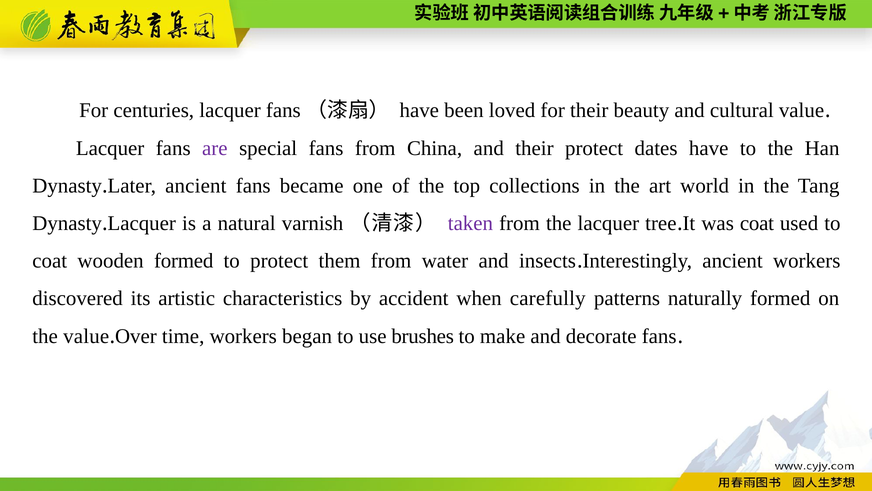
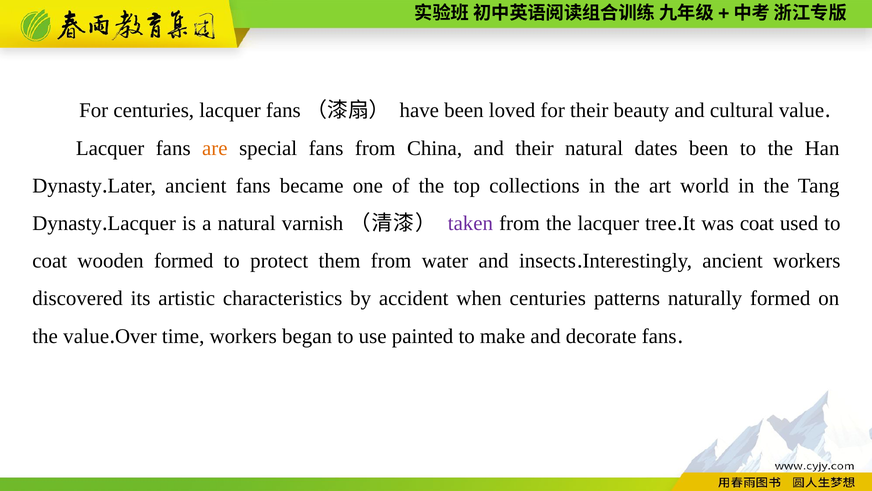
are colour: purple -> orange
their protect: protect -> natural
dates have: have -> been
when carefully: carefully -> centuries
brushes: brushes -> painted
